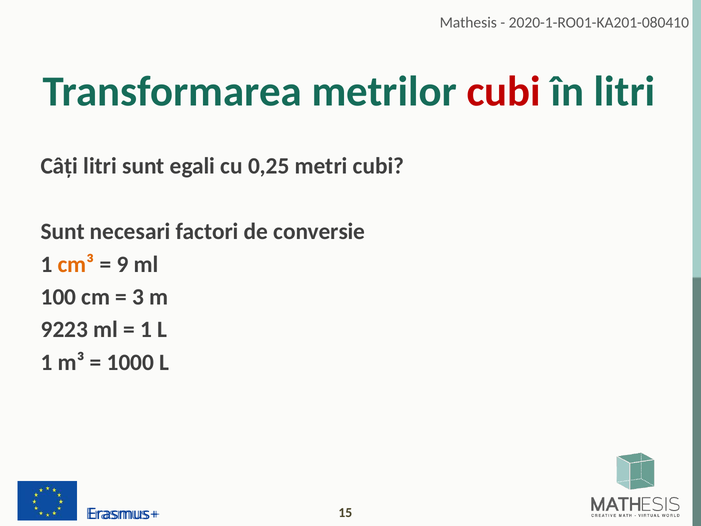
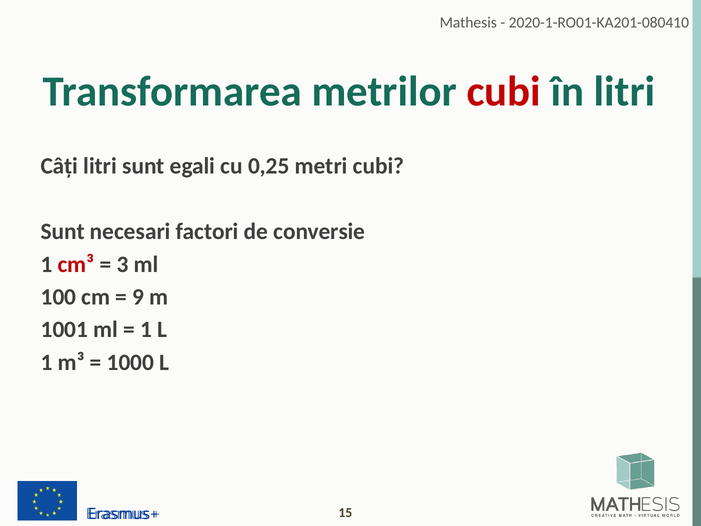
cm³ colour: orange -> red
9: 9 -> 3
3: 3 -> 9
9223: 9223 -> 1001
